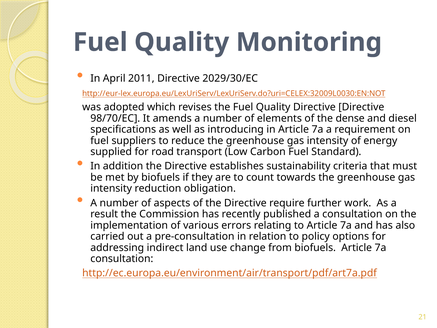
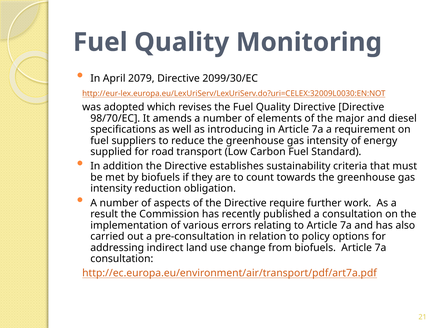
2011: 2011 -> 2079
2029/30/EC: 2029/30/EC -> 2099/30/EC
dense: dense -> major
